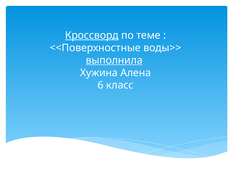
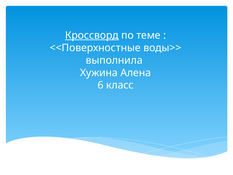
выполнила underline: present -> none
